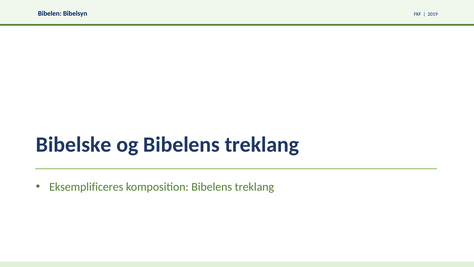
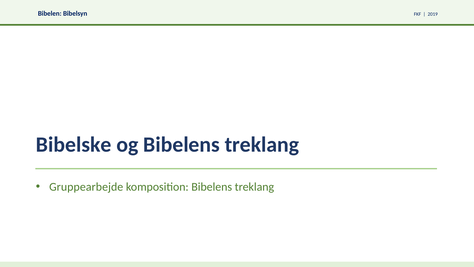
Eksemplificeres: Eksemplificeres -> Gruppearbejde
